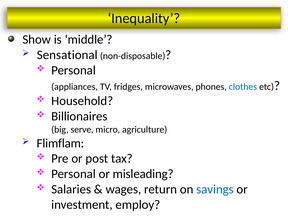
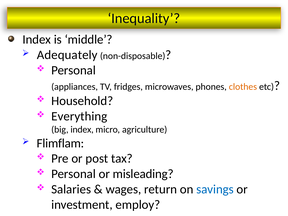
Show at (37, 39): Show -> Index
Sensational: Sensational -> Adequately
clothes colour: blue -> orange
Billionaires: Billionaires -> Everything
big serve: serve -> index
